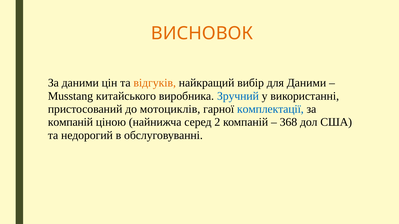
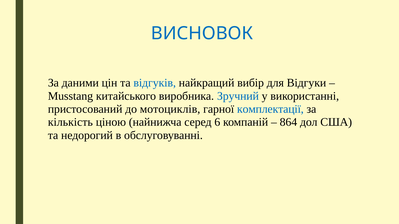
ВИСНОВОК colour: orange -> blue
відгуків colour: orange -> blue
для Даними: Даними -> Відгуки
компаній at (70, 122): компаній -> кількість
2: 2 -> 6
368: 368 -> 864
